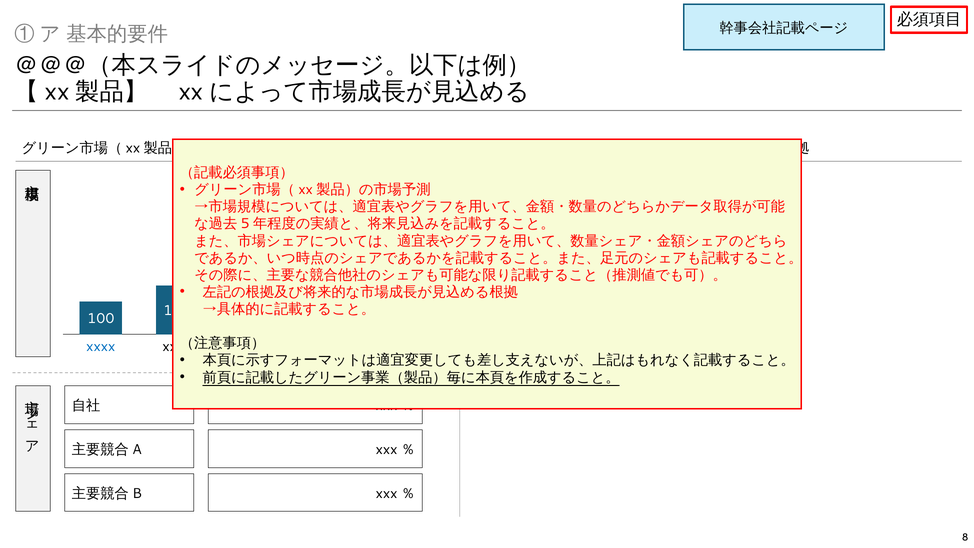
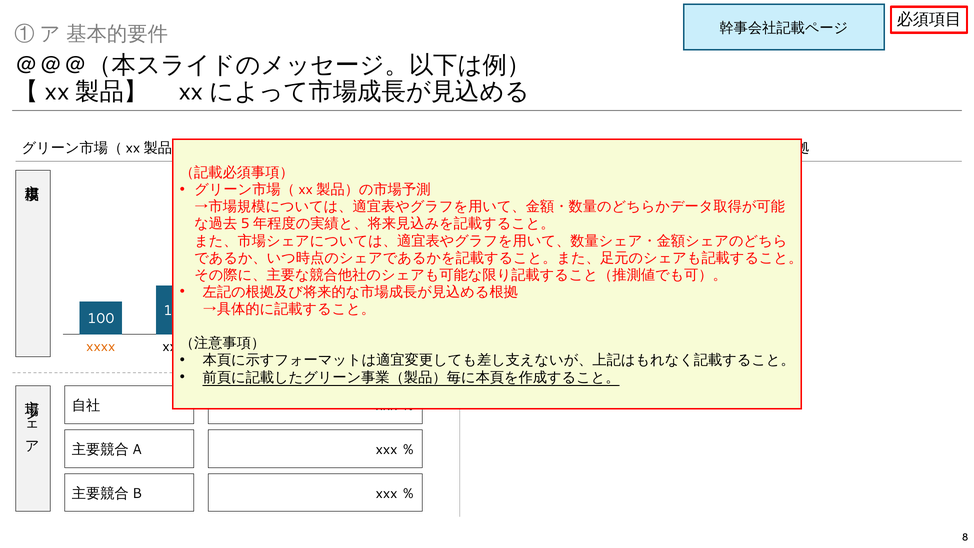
xxxx at (101, 347) colour: blue -> orange
